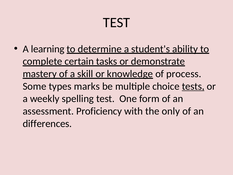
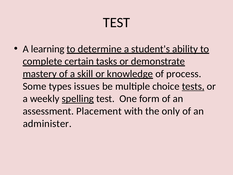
marks: marks -> issues
spelling underline: none -> present
Proficiency: Proficiency -> Placement
differences: differences -> administer
